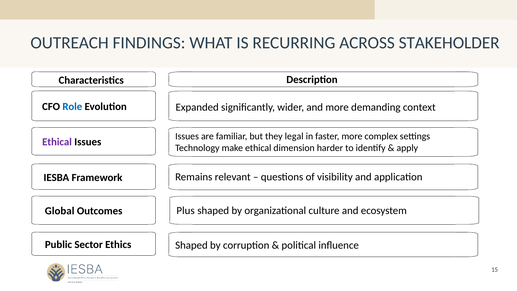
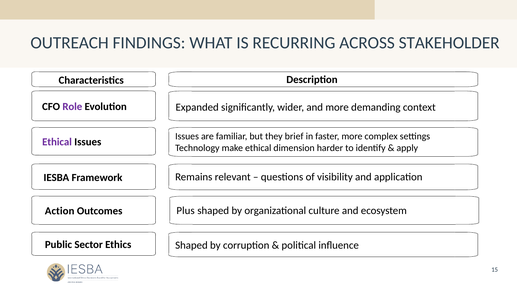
Role colour: blue -> purple
legal: legal -> brief
Global: Global -> Action
